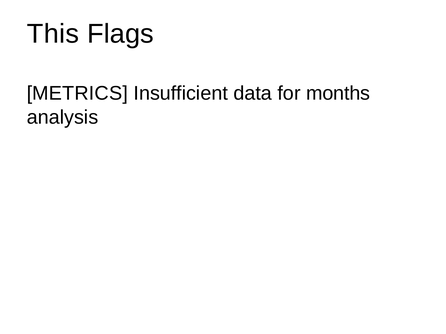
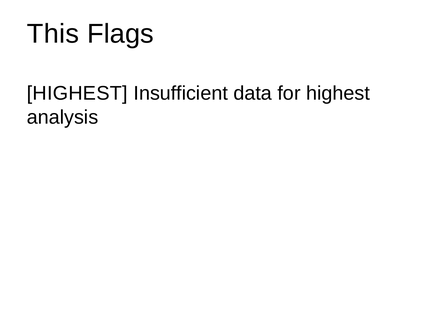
METRICS at (77, 94): METRICS -> HIGHEST
for months: months -> highest
